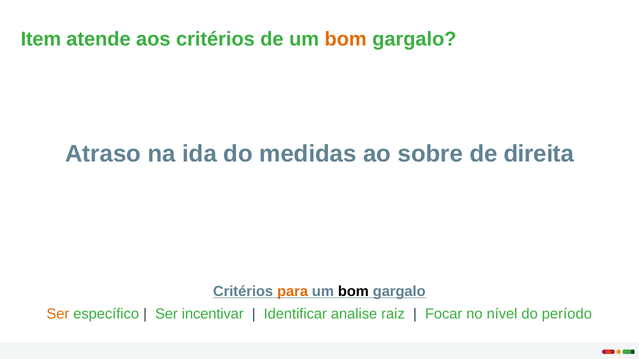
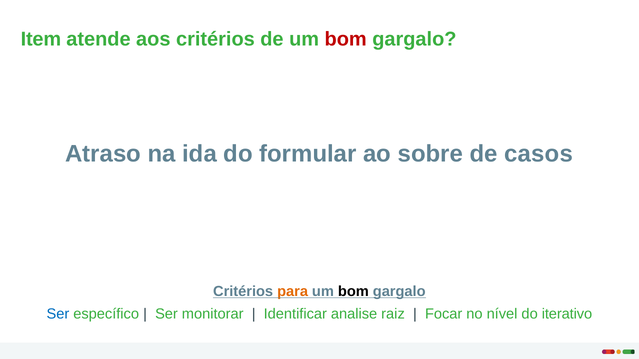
bom at (346, 39) colour: orange -> red
medidas: medidas -> formular
direita: direita -> casos
Ser at (58, 314) colour: orange -> blue
incentivar: incentivar -> monitorar
período: período -> iterativo
